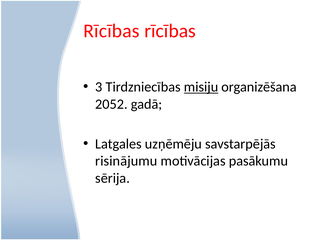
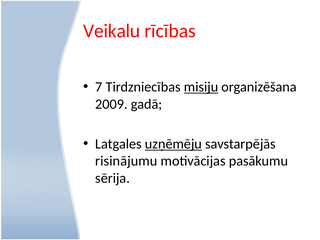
Rīcības at (111, 31): Rīcības -> Veikalu
3: 3 -> 7
2052: 2052 -> 2009
uzņēmēju underline: none -> present
